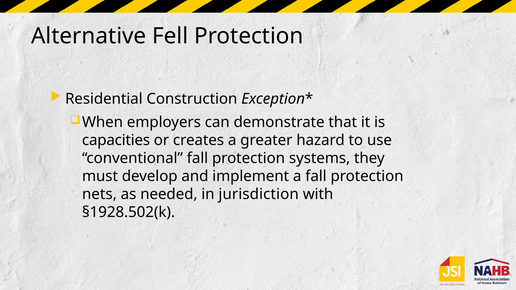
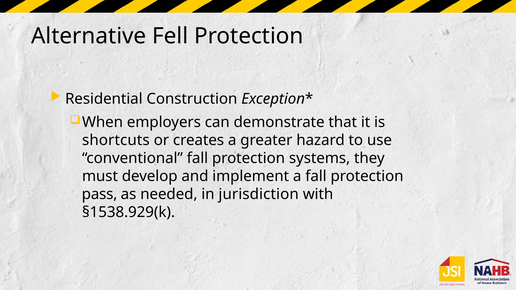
capacities: capacities -> shortcuts
nets: nets -> pass
§1928.502(k: §1928.502(k -> §1538.929(k
